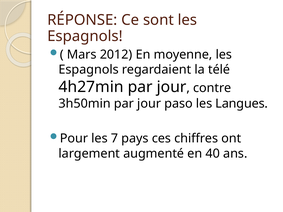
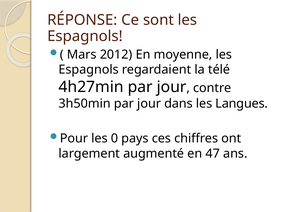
paso: paso -> dans
7: 7 -> 0
40: 40 -> 47
